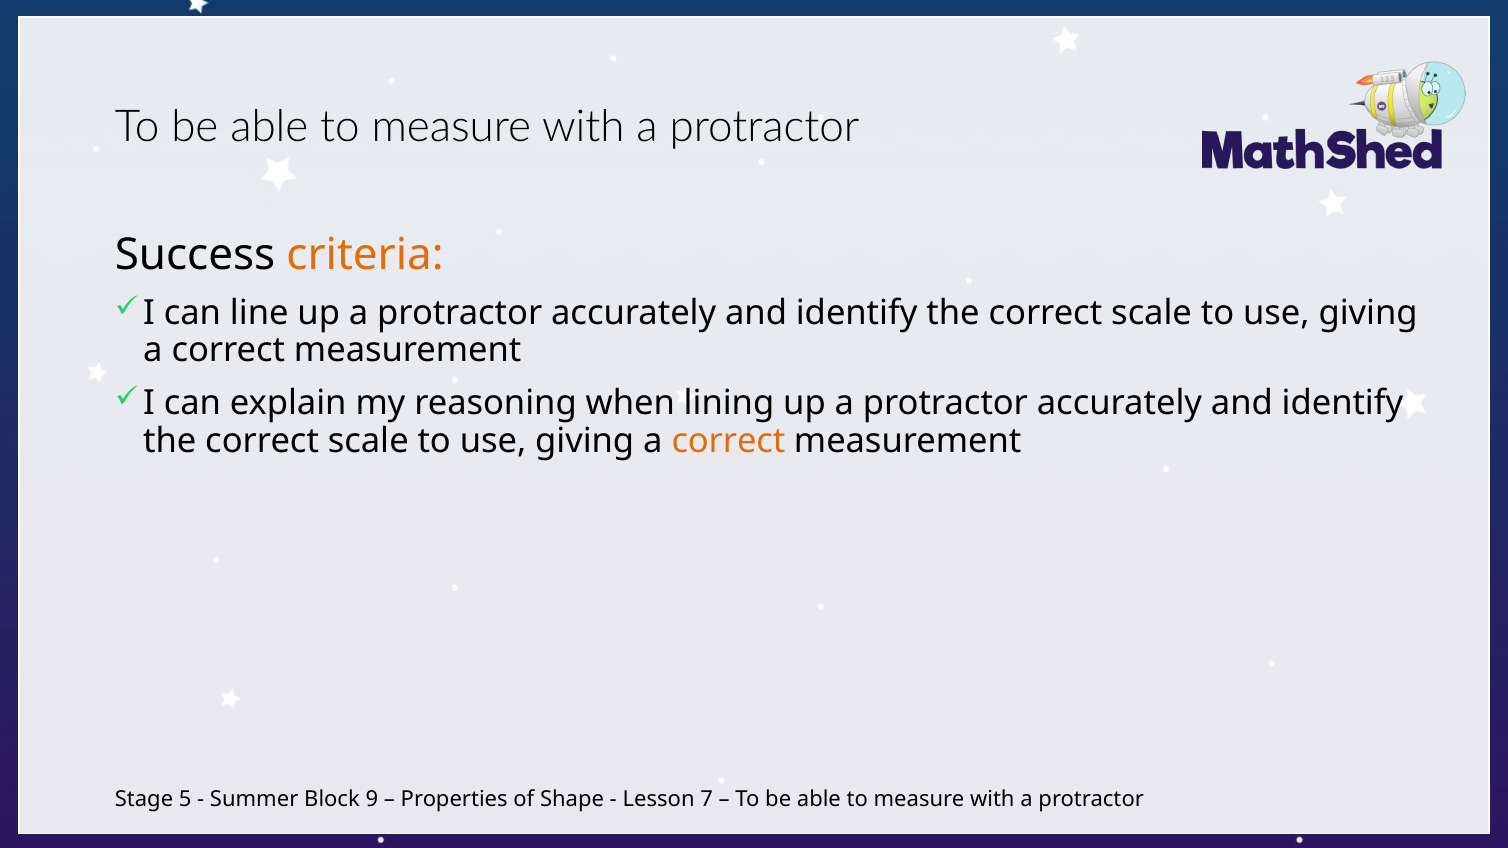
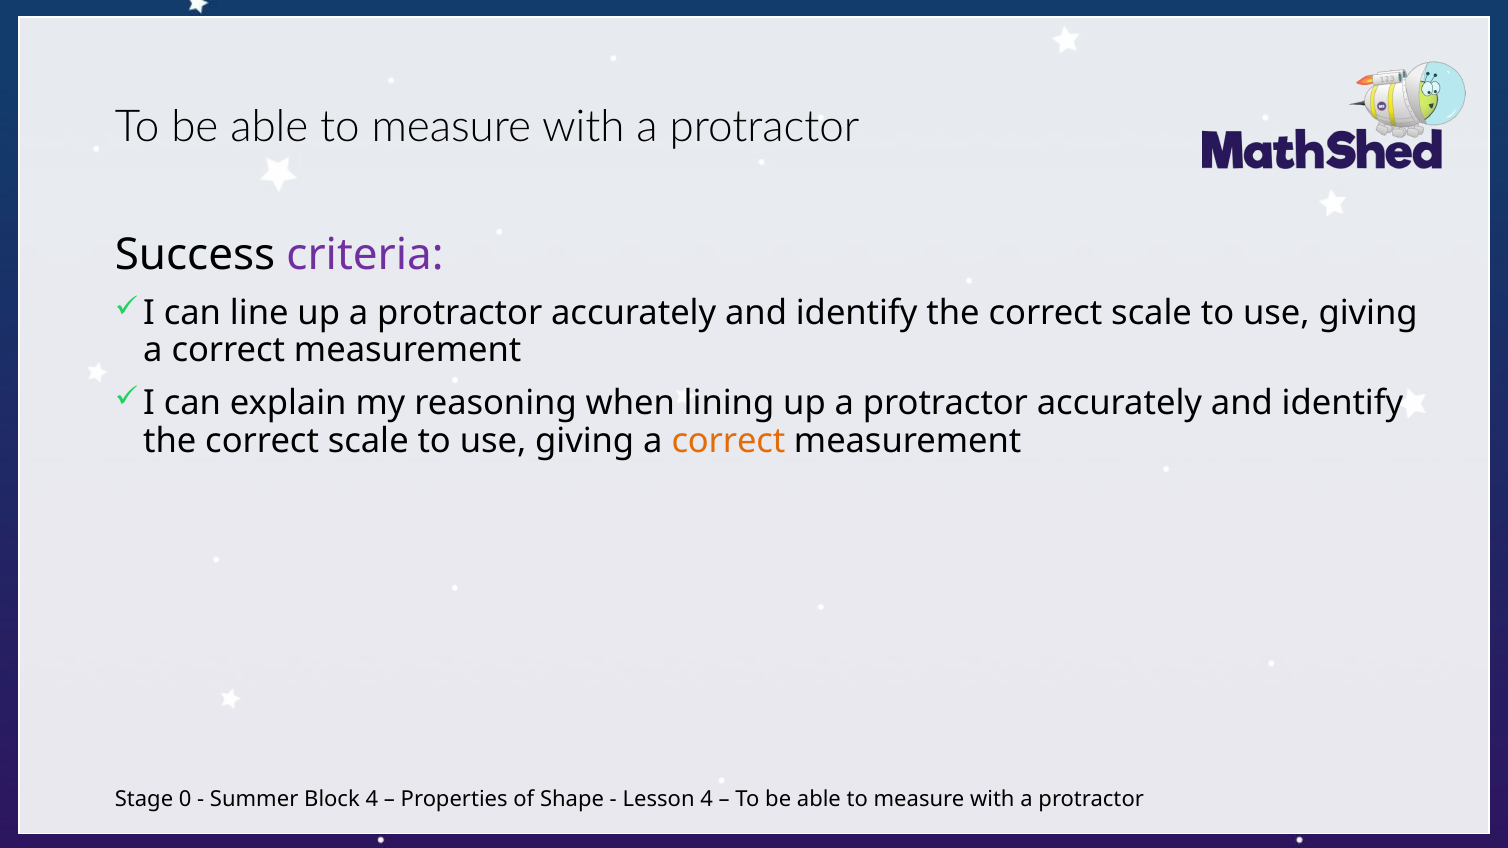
criteria colour: orange -> purple
5: 5 -> 0
Block 9: 9 -> 4
Lesson 7: 7 -> 4
